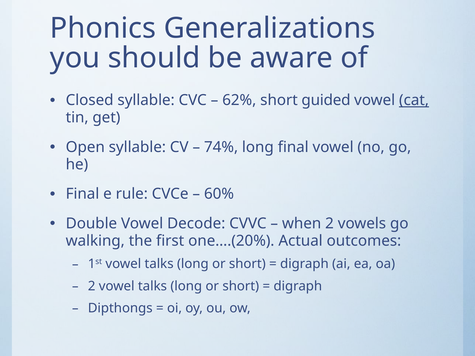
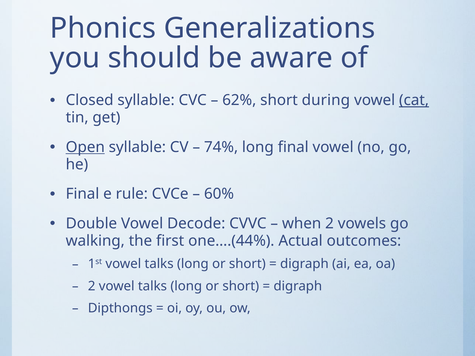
guided: guided -> during
Open underline: none -> present
one….(20%: one….(20% -> one….(44%
